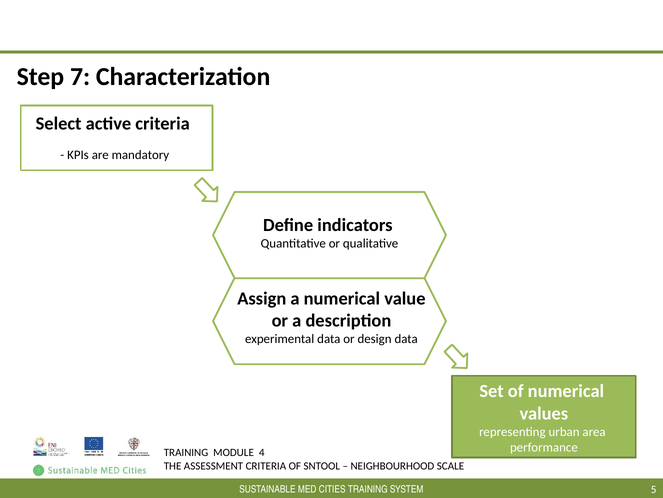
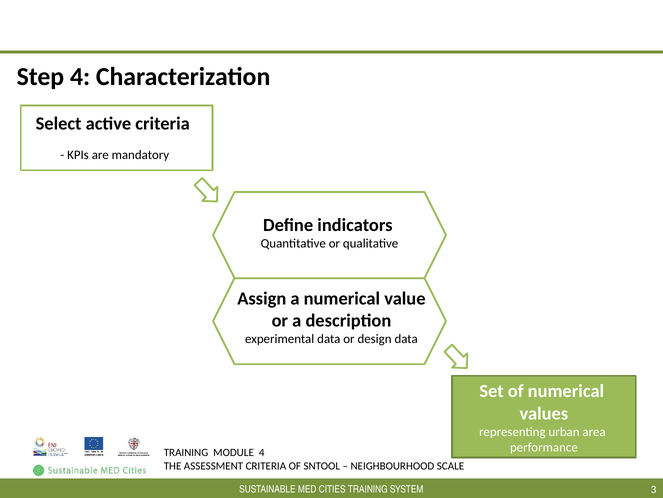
Step 7: 7 -> 4
5: 5 -> 3
